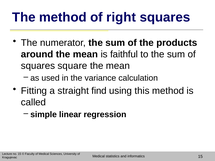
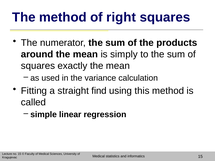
faithful: faithful -> simply
square: square -> exactly
